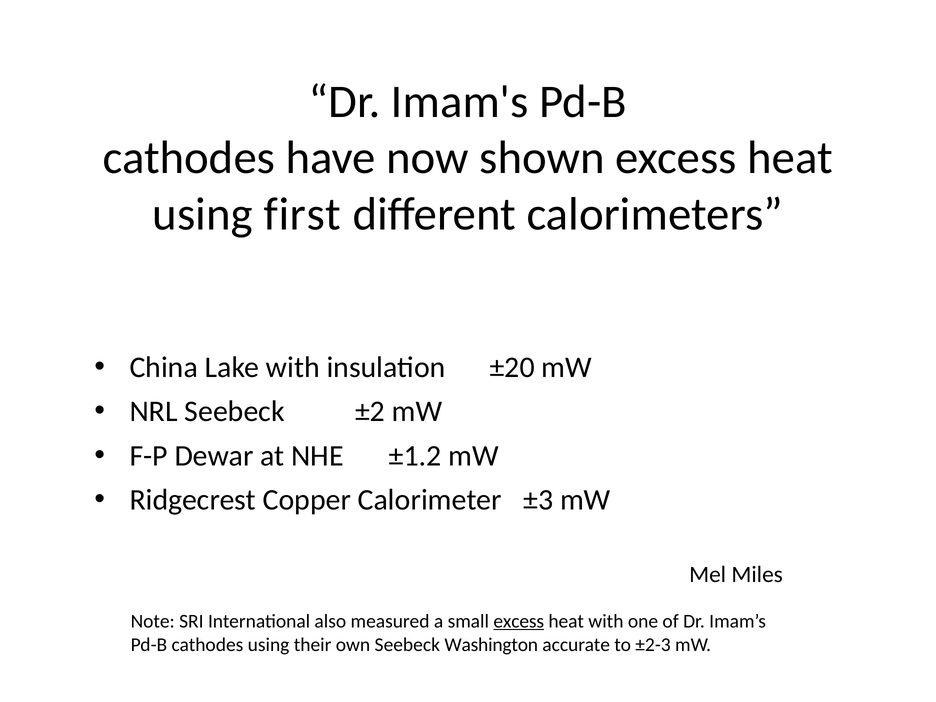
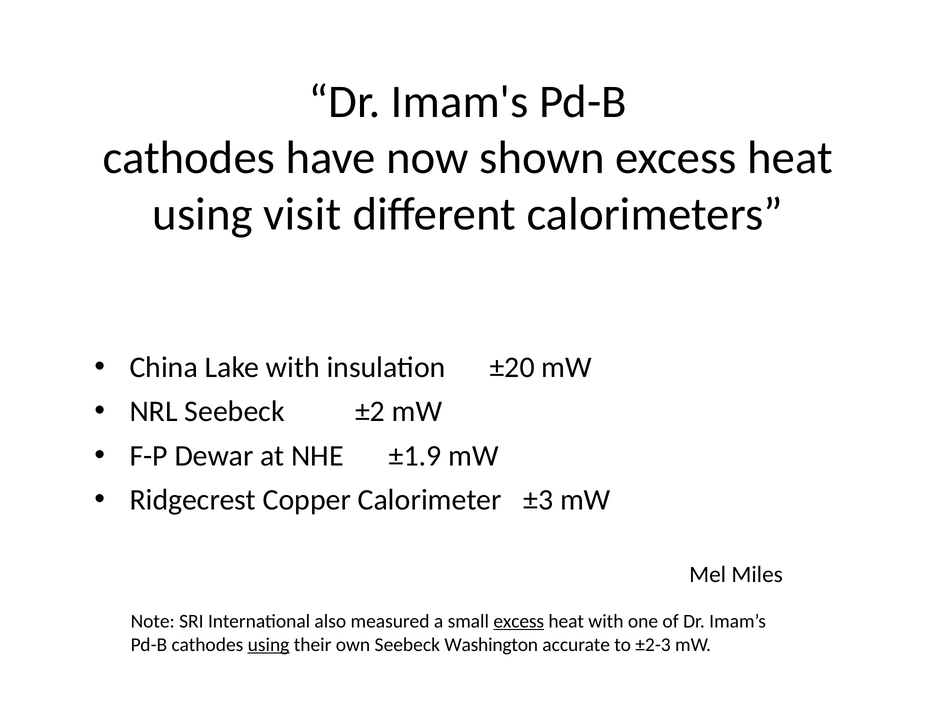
first: first -> visit
±1.2: ±1.2 -> ±1.9
using at (269, 645) underline: none -> present
